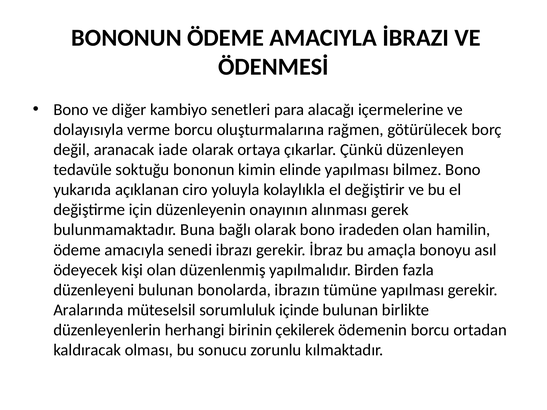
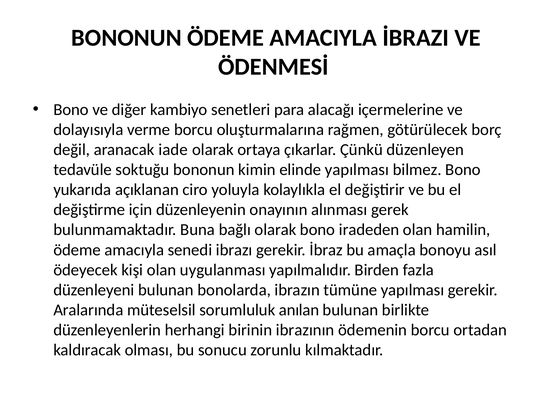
düzenlenmiş: düzenlenmiş -> uygulanması
içinde: içinde -> anılan
çekilerek: çekilerek -> ibrazının
